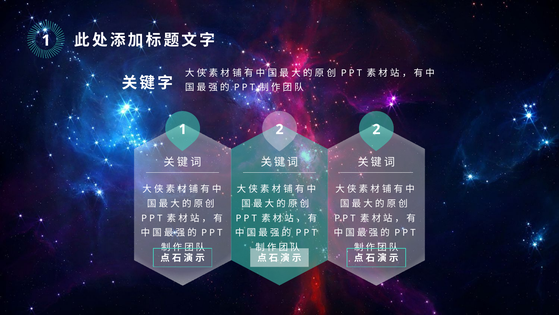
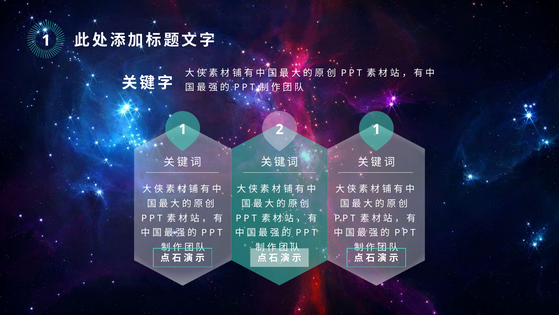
2 2: 2 -> 1
